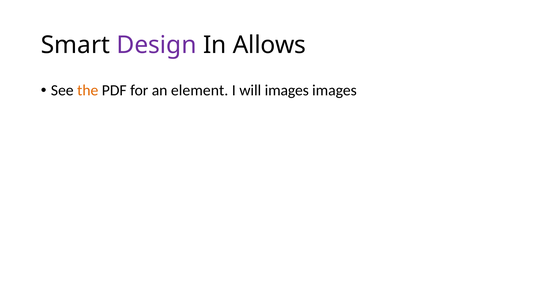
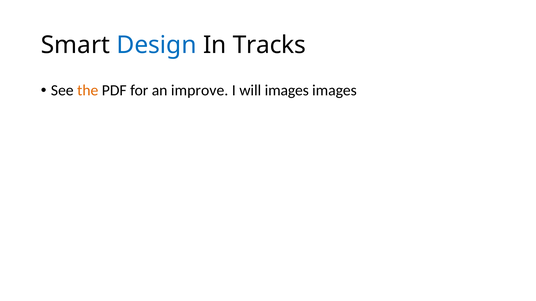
Design colour: purple -> blue
Allows: Allows -> Tracks
element: element -> improve
